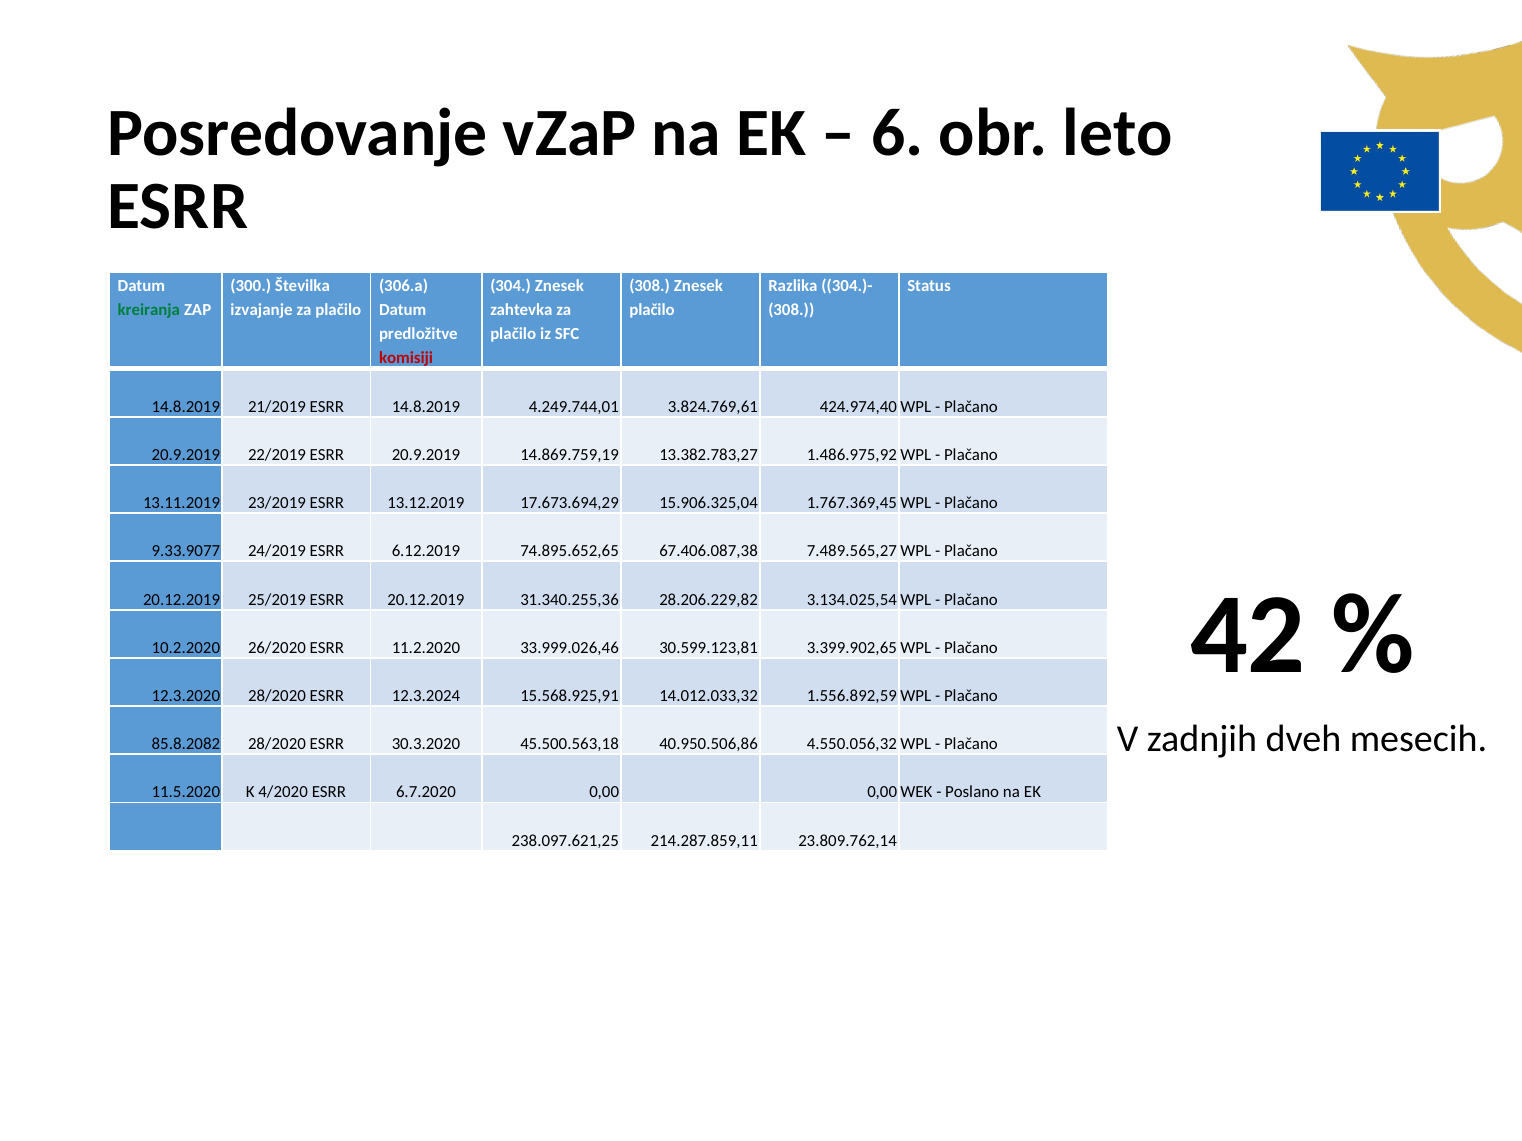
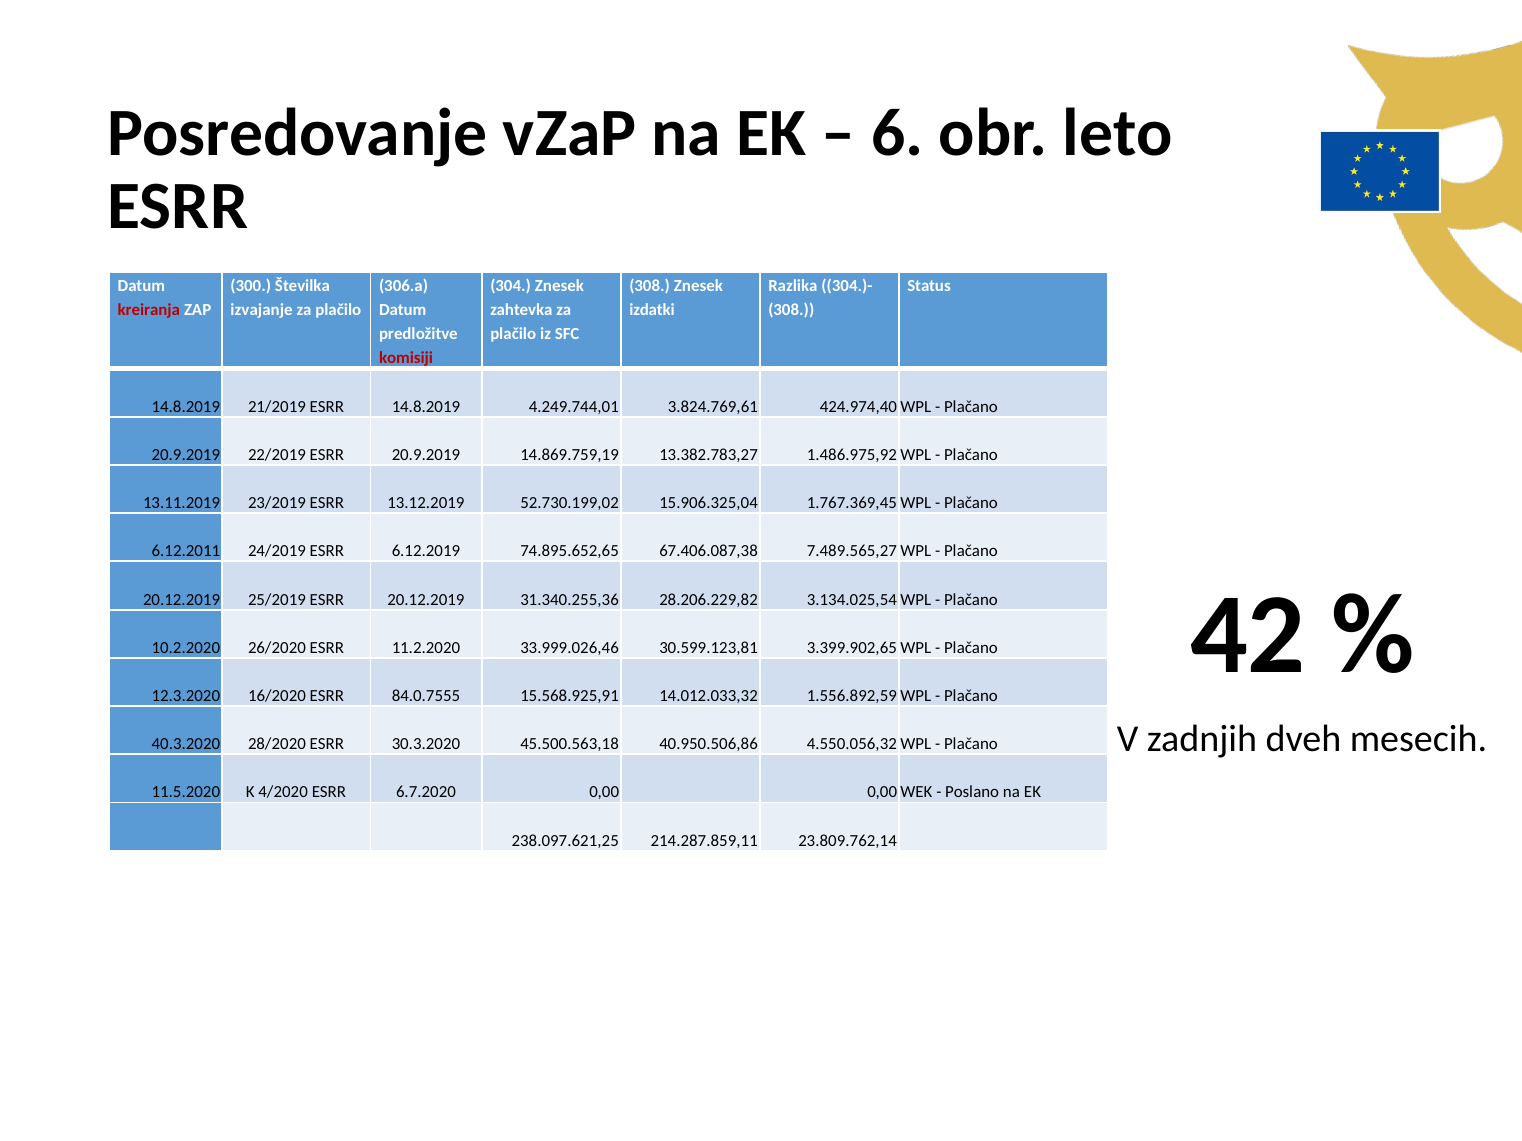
kreiranja colour: green -> red
plačilo at (652, 310): plačilo -> izdatki
17.673.694,29: 17.673.694,29 -> 52.730.199,02
9.33.9077: 9.33.9077 -> 6.12.2011
12.3.2020 28/2020: 28/2020 -> 16/2020
12.3.2024: 12.3.2024 -> 84.0.7555
85.8.2082: 85.8.2082 -> 40.3.2020
